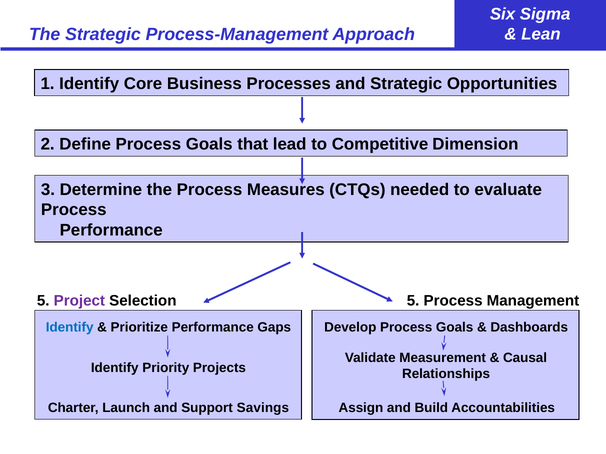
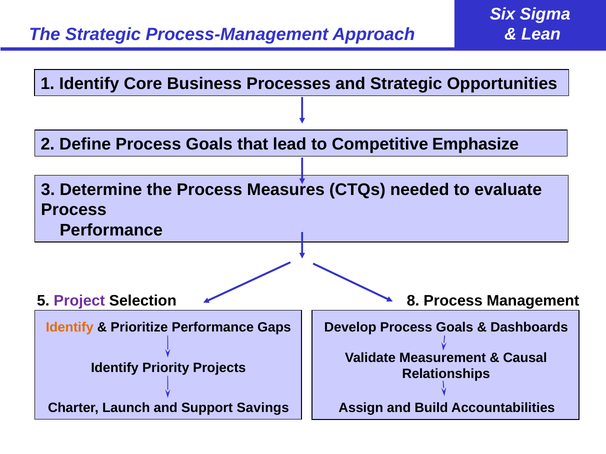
Dimension: Dimension -> Emphasize
Selection 5: 5 -> 8
Identify at (70, 328) colour: blue -> orange
